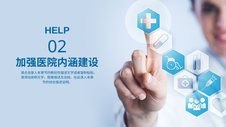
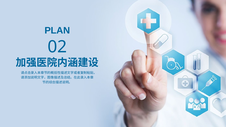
HELP: HELP -> PLAN
